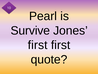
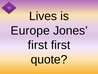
Pearl: Pearl -> Lives
Survive: Survive -> Europe
